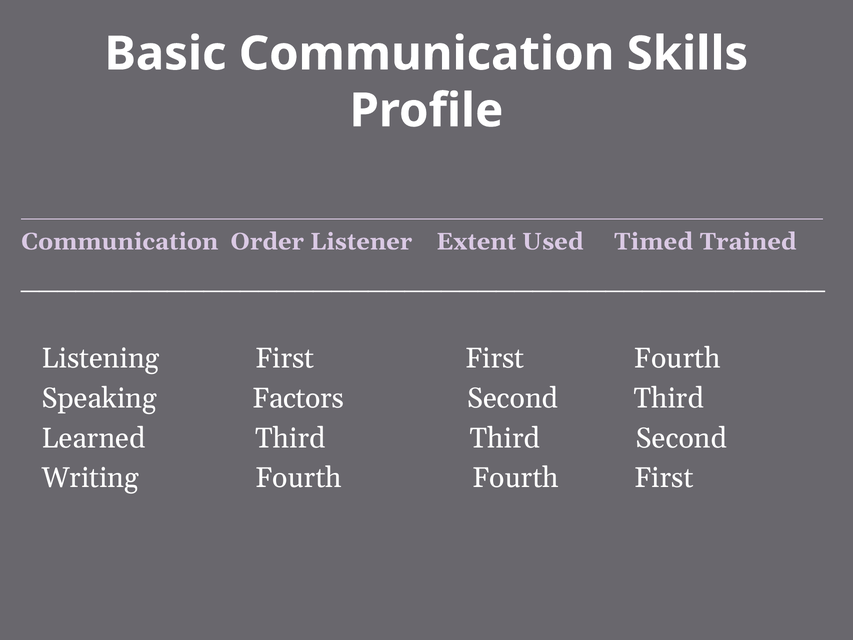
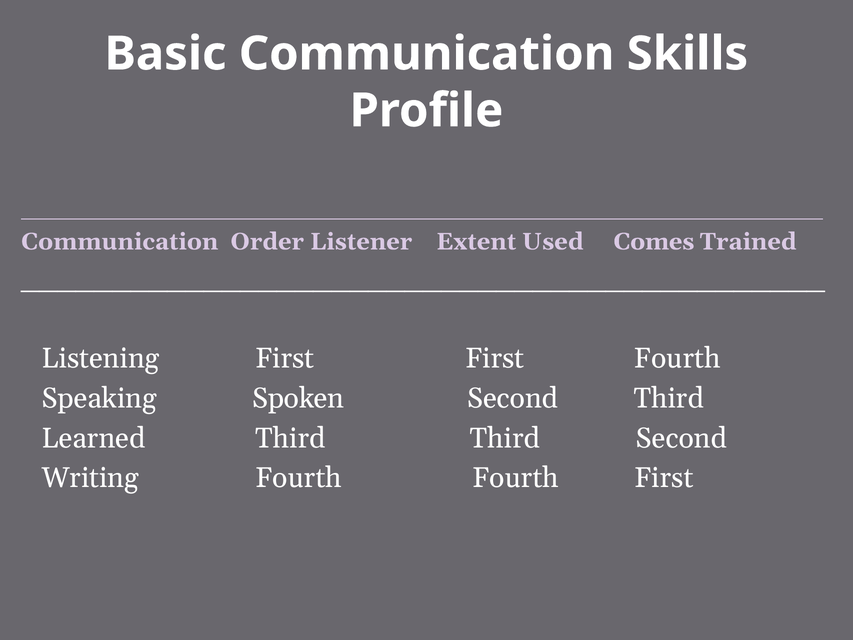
Timed: Timed -> Comes
Factors: Factors -> Spoken
